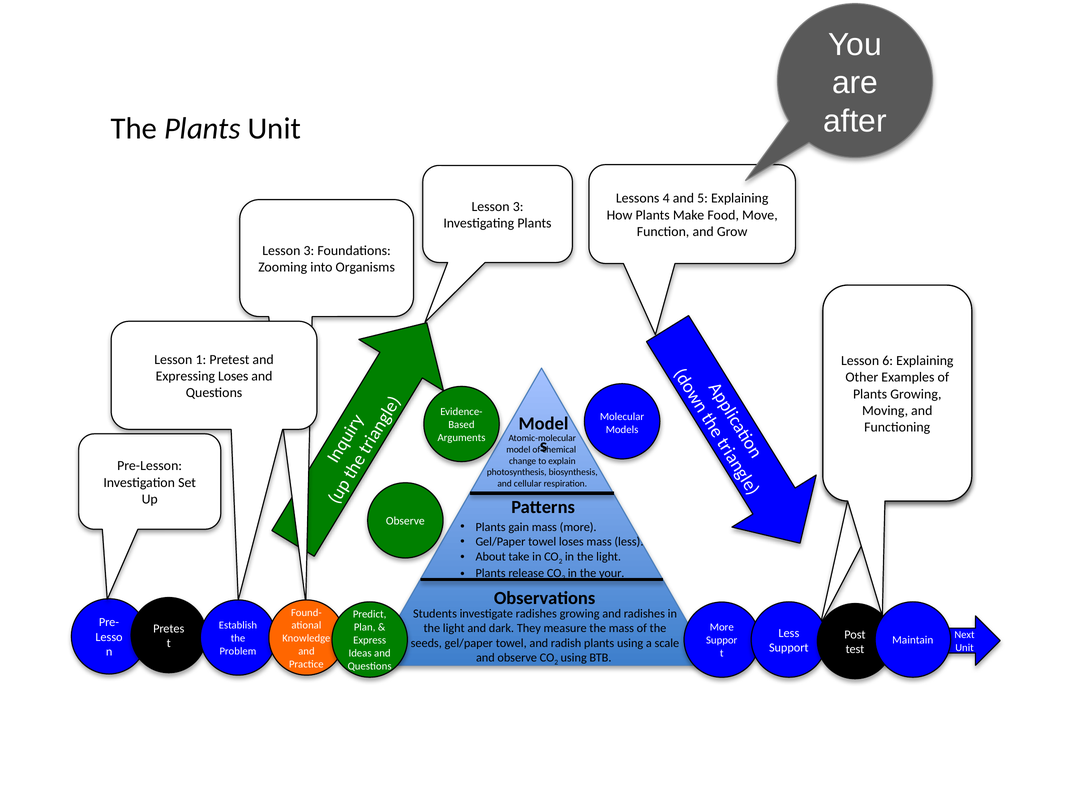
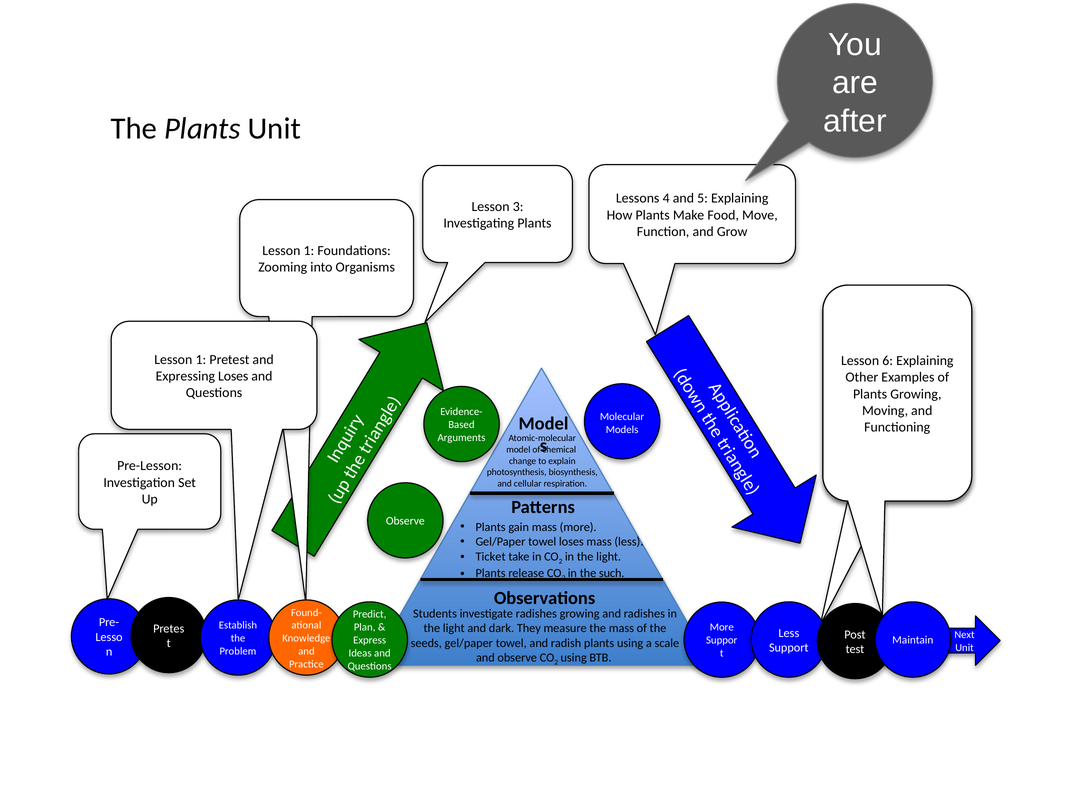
3 at (309, 251): 3 -> 1
About: About -> Ticket
your: your -> such
